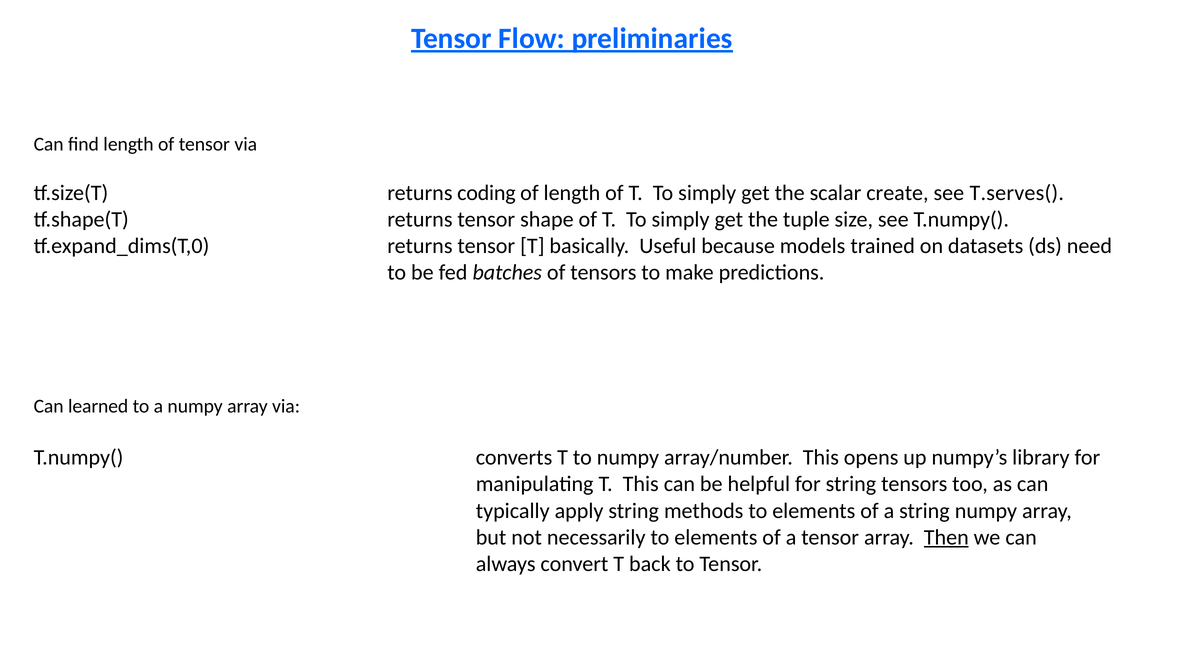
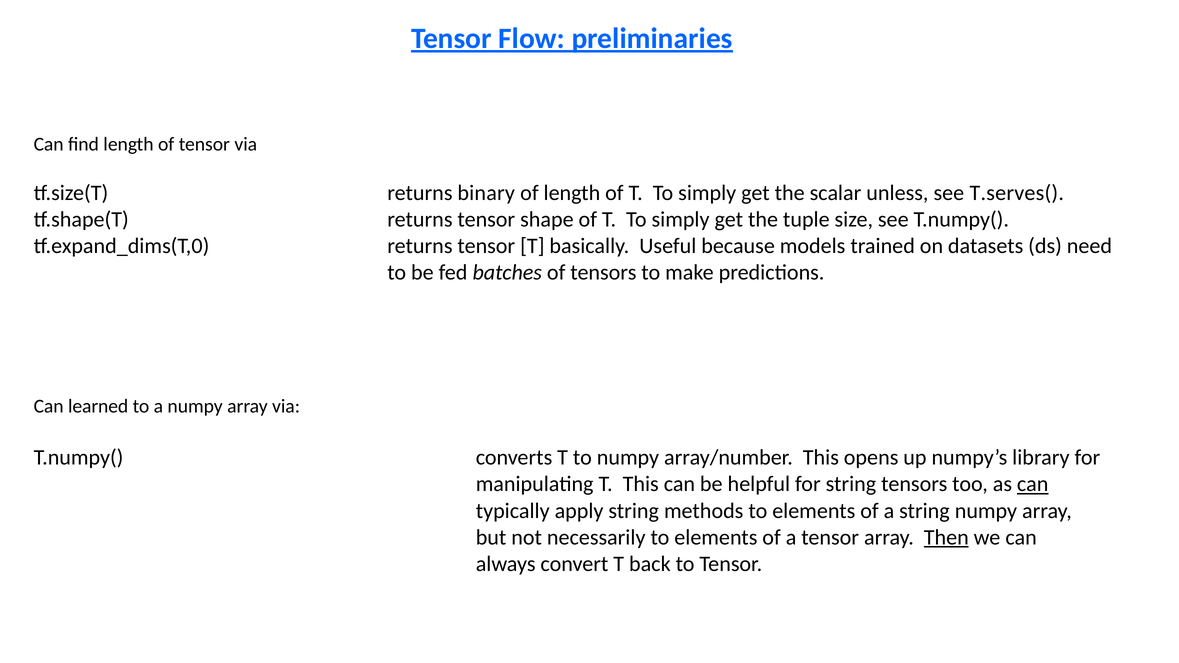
coding: coding -> binary
create: create -> unless
can at (1033, 484) underline: none -> present
